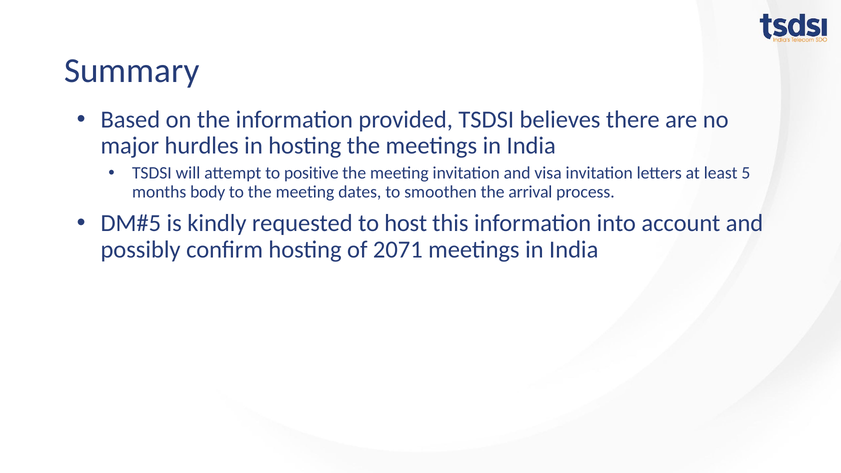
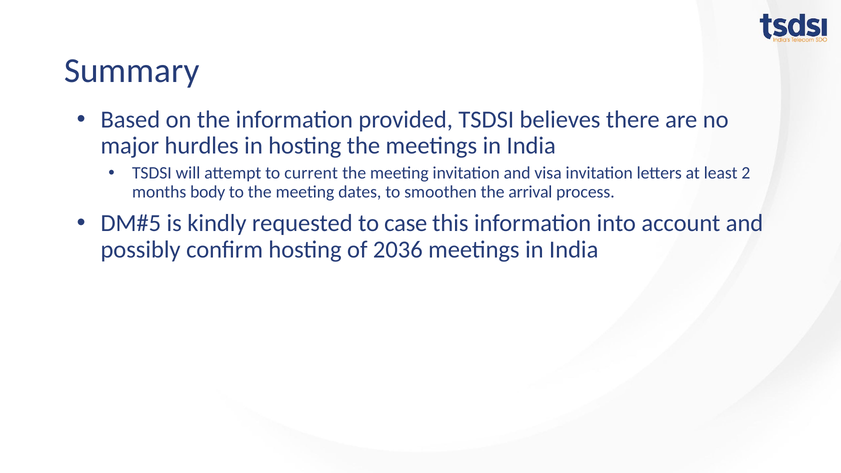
positive: positive -> current
5: 5 -> 2
host: host -> case
2071: 2071 -> 2036
